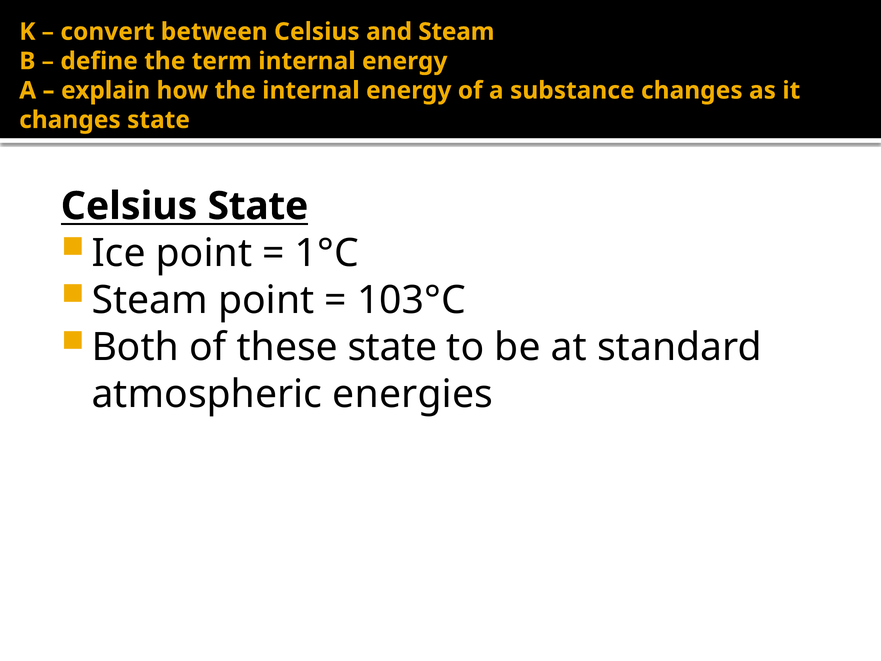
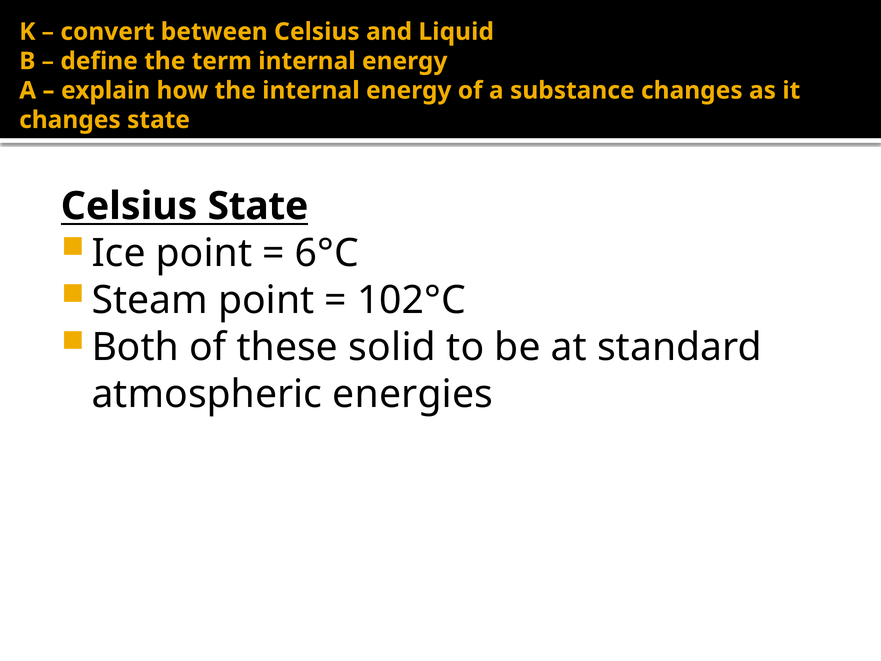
and Steam: Steam -> Liquid
1°C: 1°C -> 6°C
103°C: 103°C -> 102°C
these state: state -> solid
